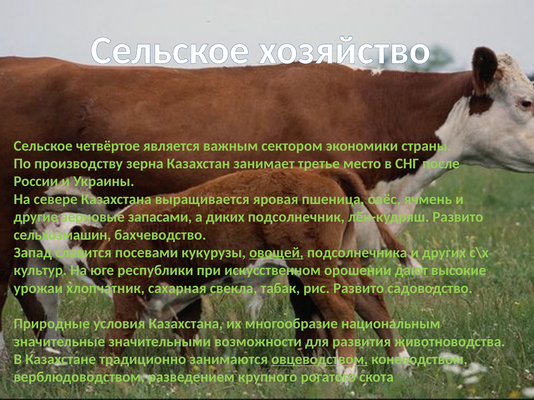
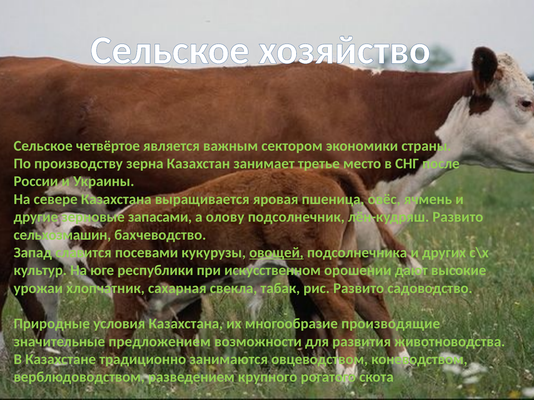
диких: диких -> олову
национальным: национальным -> производящие
значительными: значительными -> предложением
овцеводством underline: present -> none
